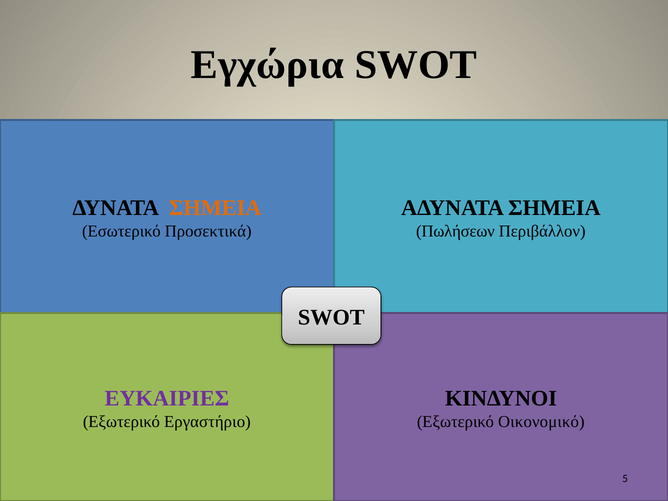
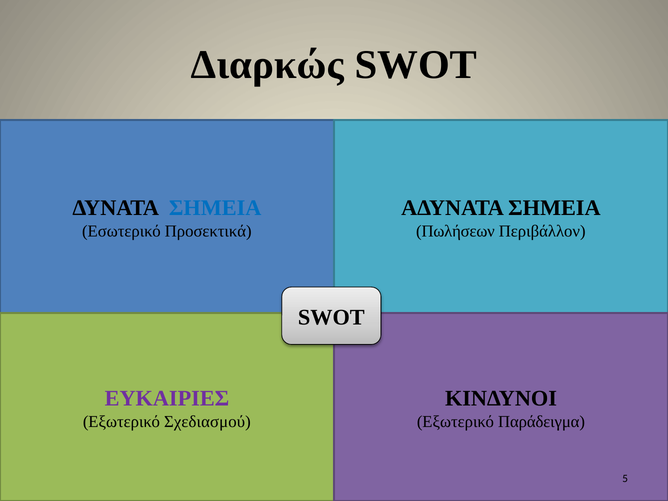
Εγχώρια: Εγχώρια -> Διαρκώς
ΣΗΜΕΙΑ at (215, 208) colour: orange -> blue
Εργαστήριο: Εργαστήριο -> Σχεδιασμού
Οικονομικό: Οικονομικό -> Παράδειγμα
